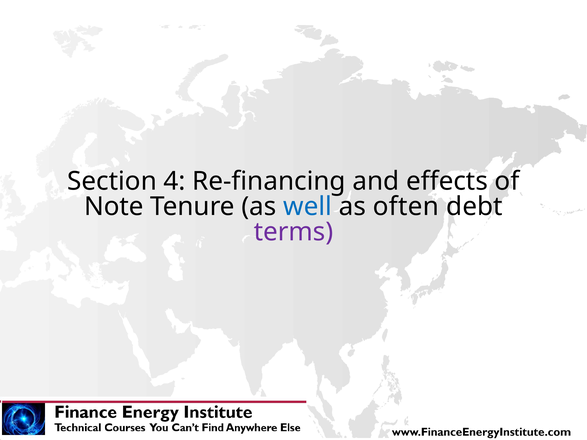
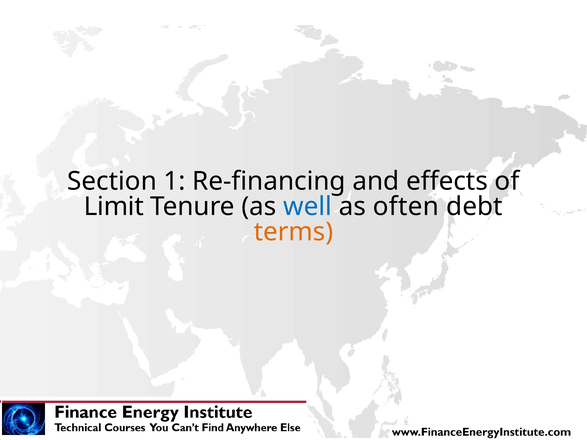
4: 4 -> 1
Note: Note -> Limit
terms colour: purple -> orange
